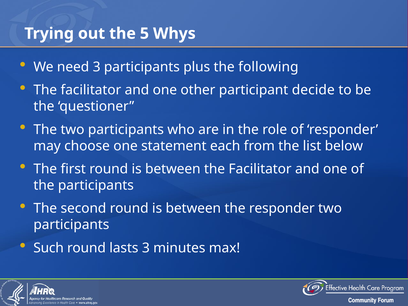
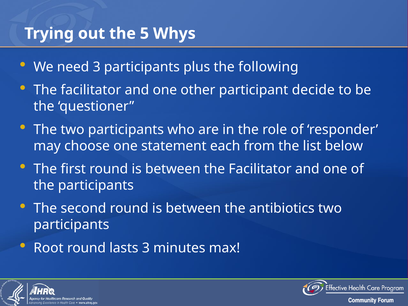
the responder: responder -> antibiotics
Such: Such -> Root
